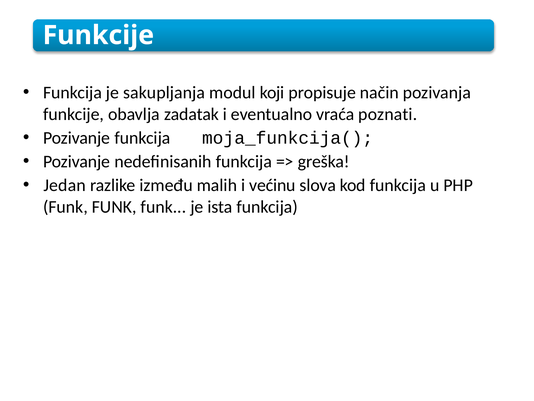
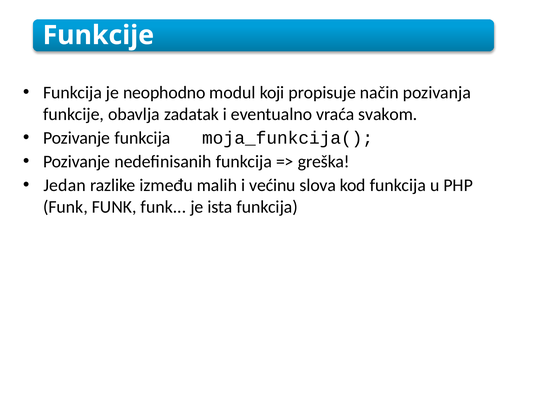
sakupljanja: sakupljanja -> neophodno
poznati: poznati -> svakom
